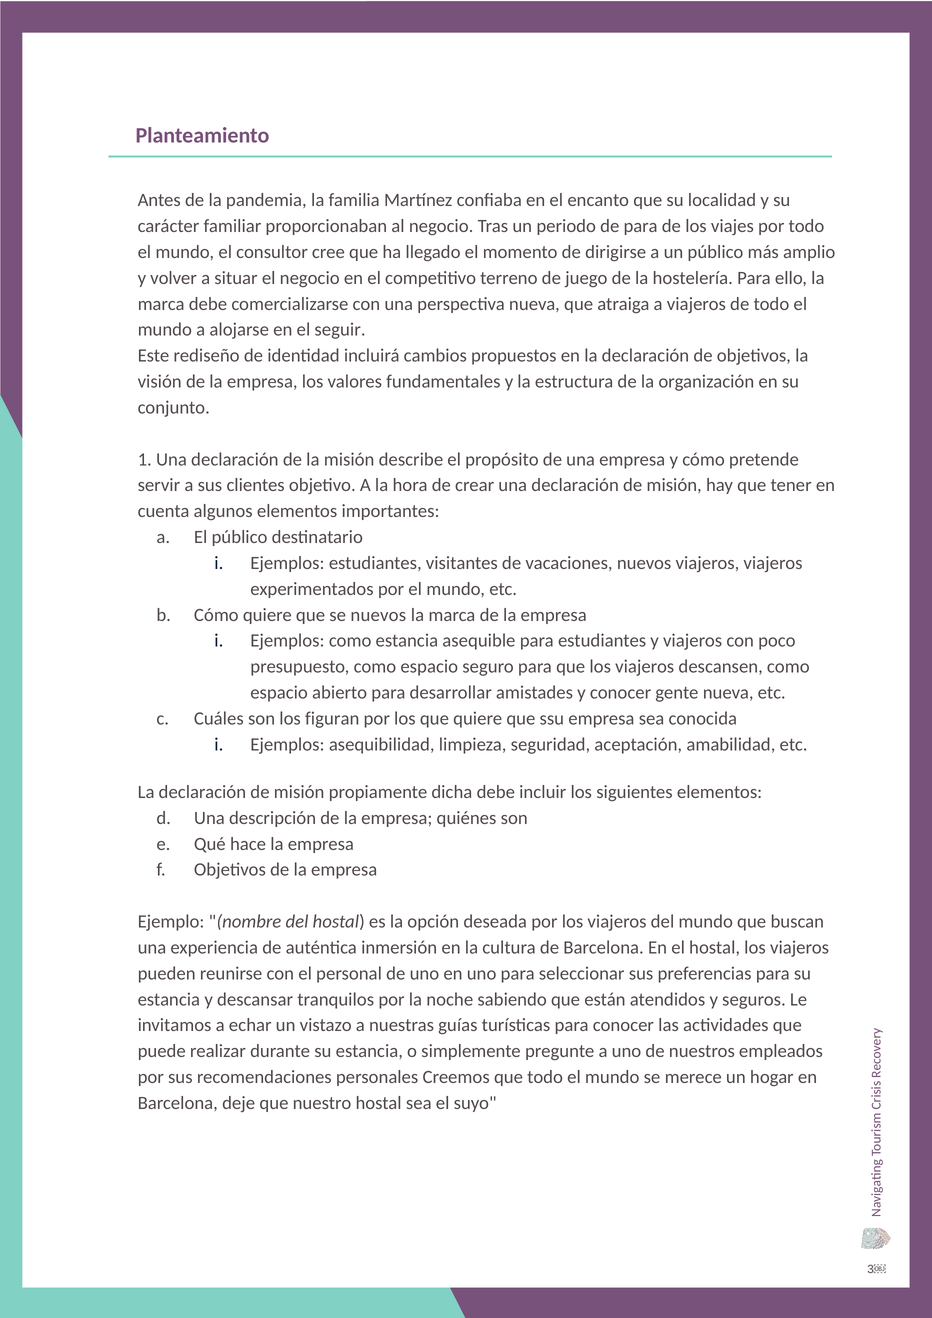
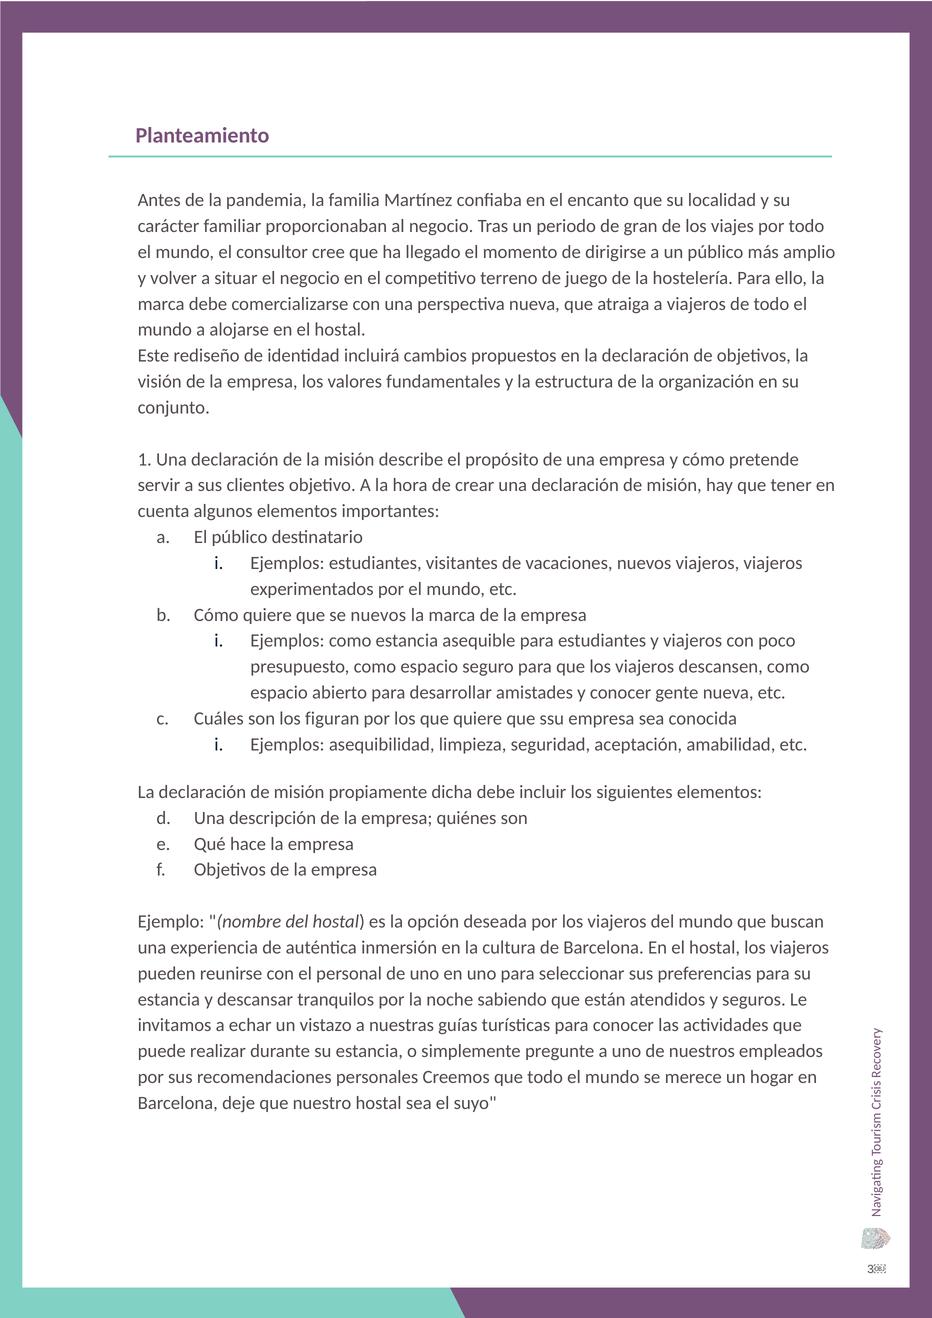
de para: para -> gran
alojarse en el seguir: seguir -> hostal
